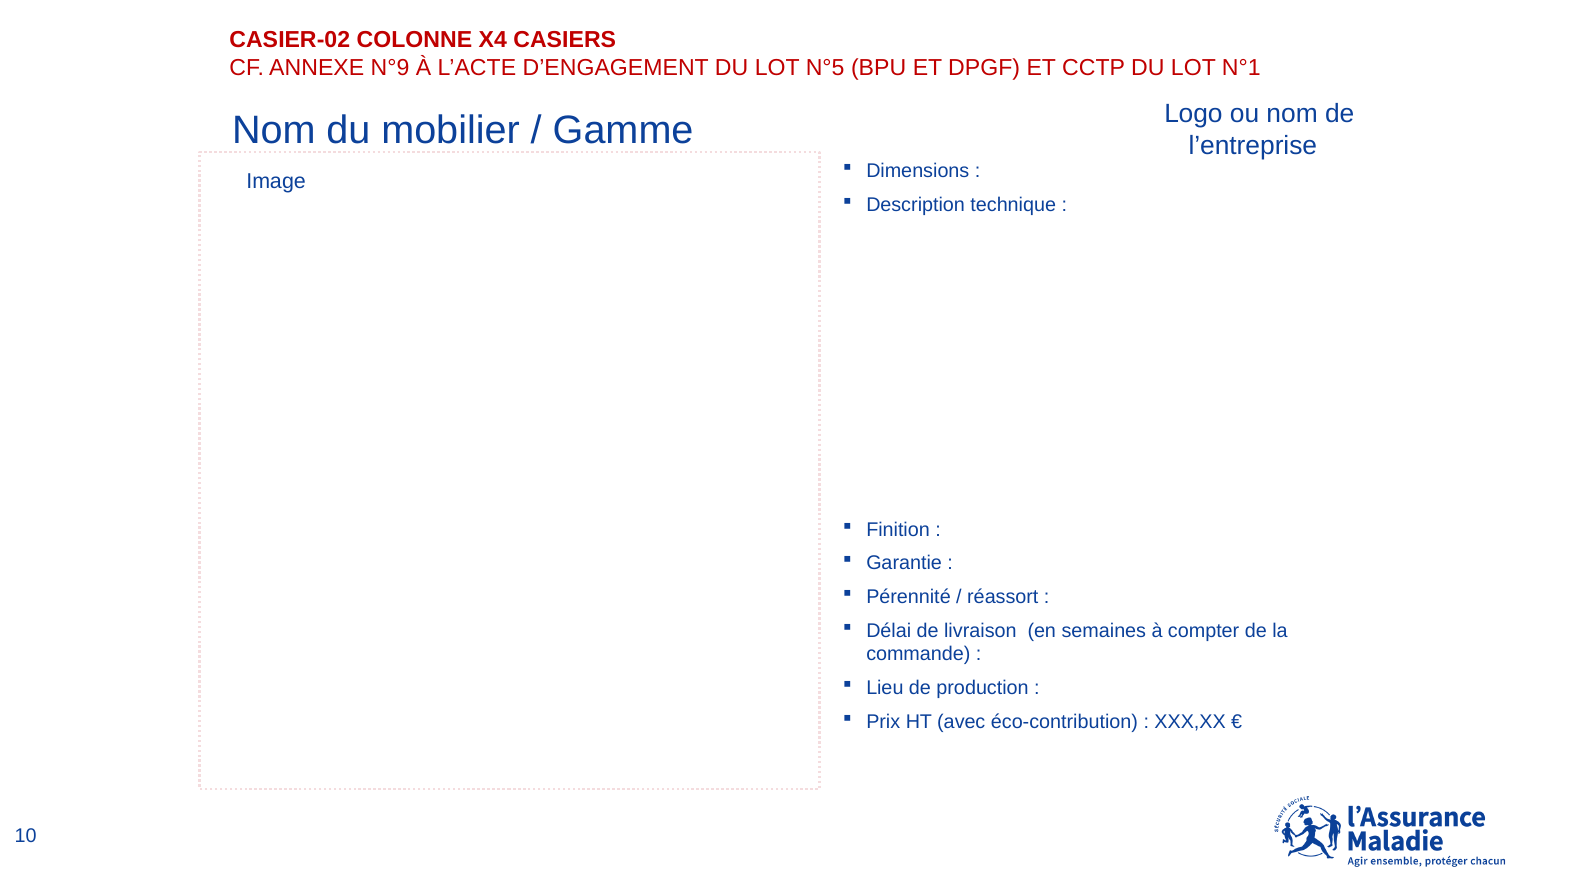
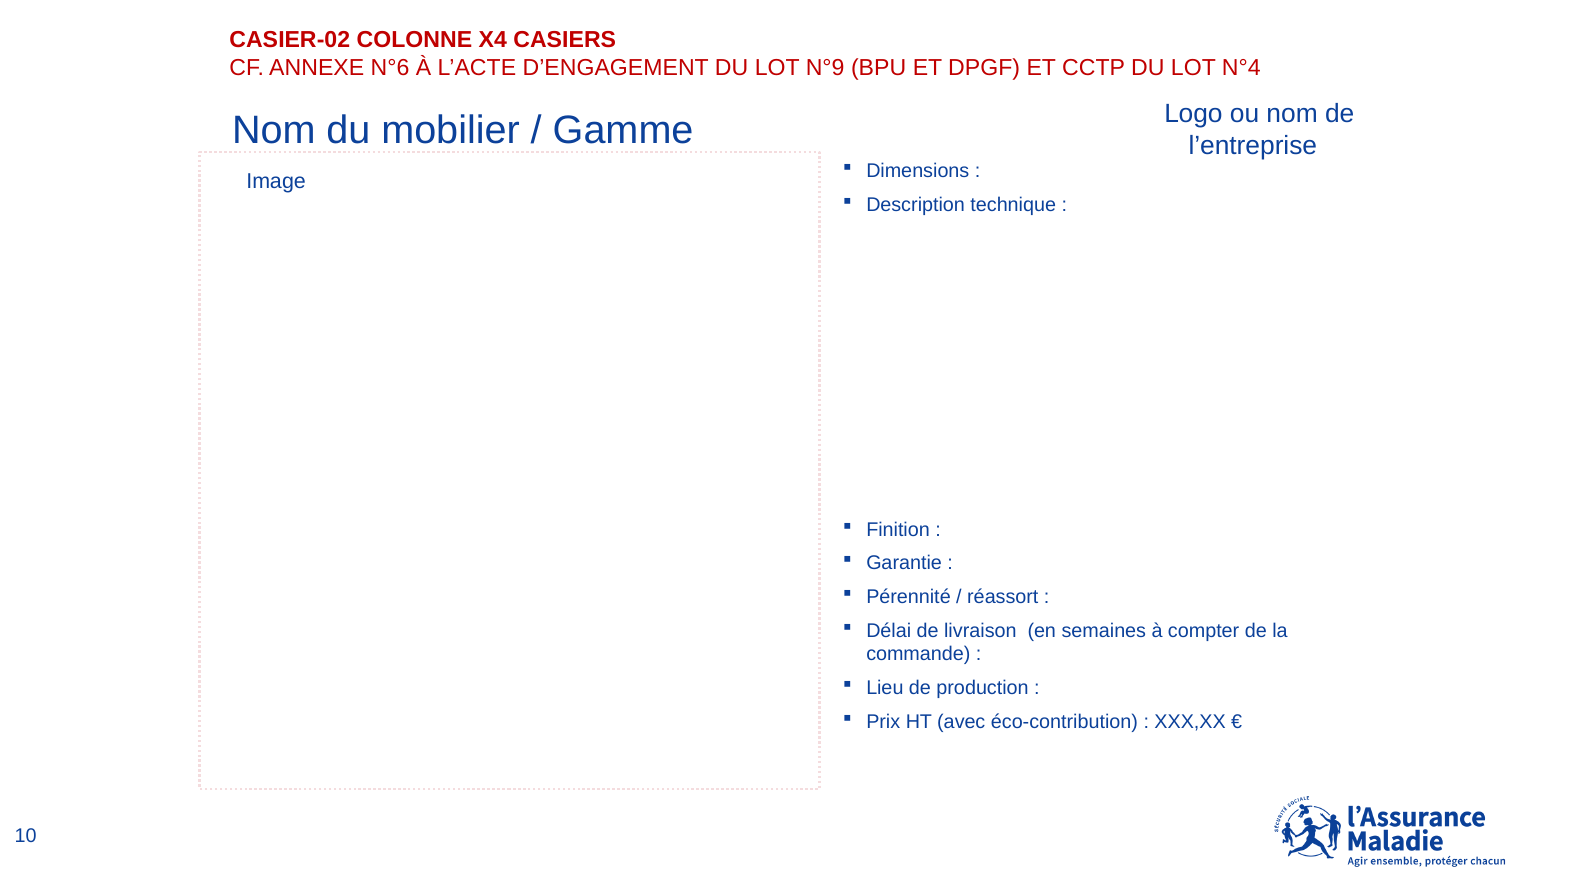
N°9: N°9 -> N°6
N°5: N°5 -> N°9
N°1: N°1 -> N°4
